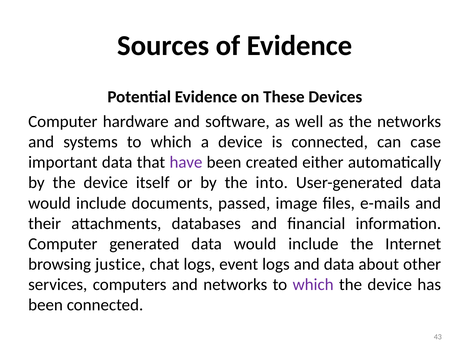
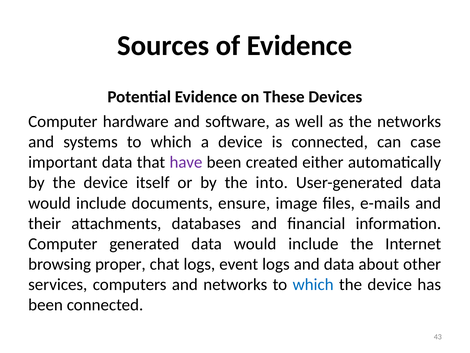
passed: passed -> ensure
justice: justice -> proper
which at (313, 284) colour: purple -> blue
